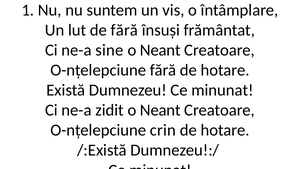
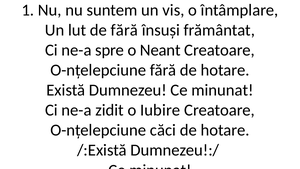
sine: sine -> spre
zidit o Neant: Neant -> Iubire
crin: crin -> căci
